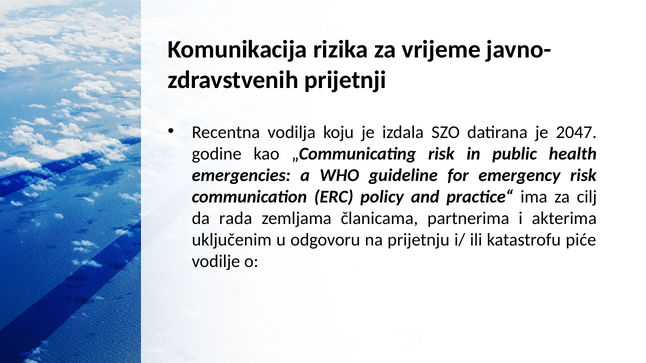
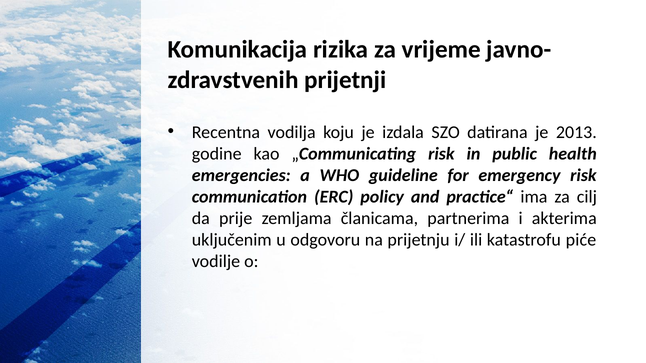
2047: 2047 -> 2013
rada: rada -> prije
